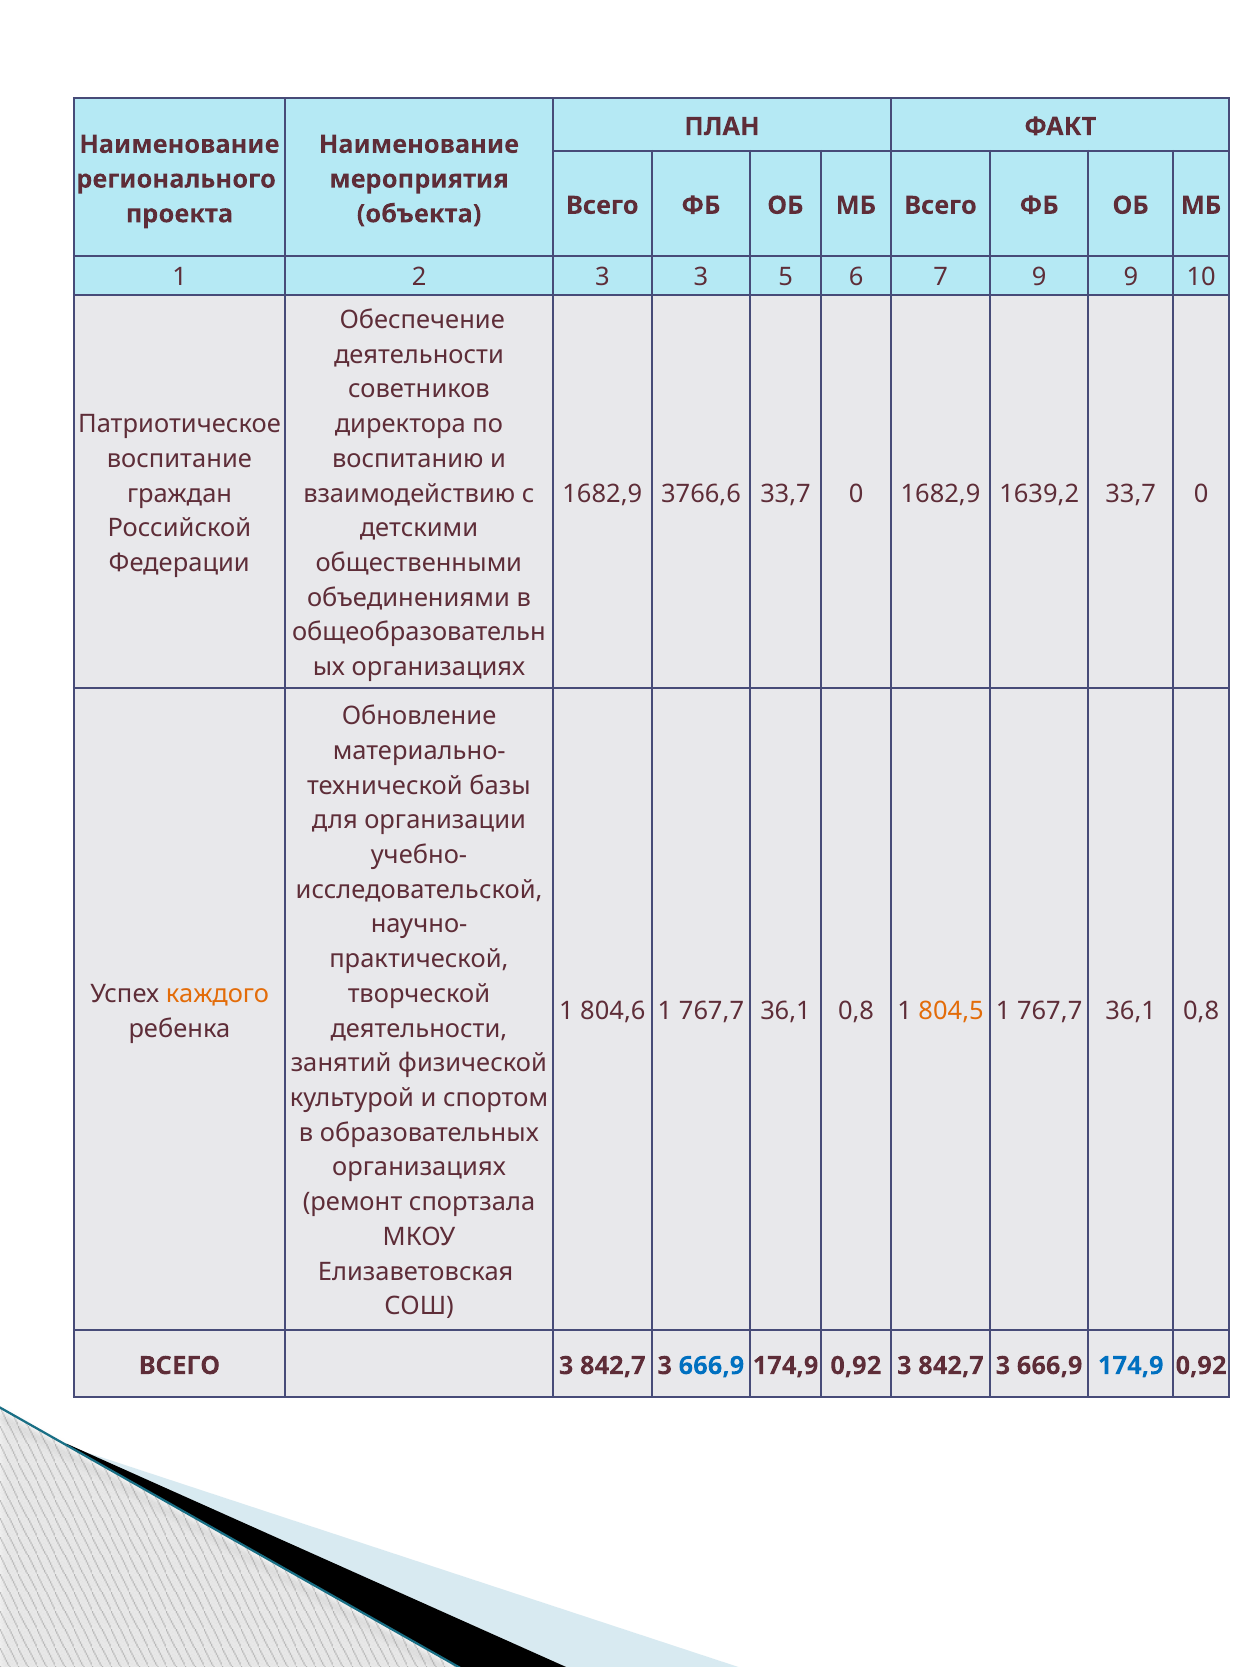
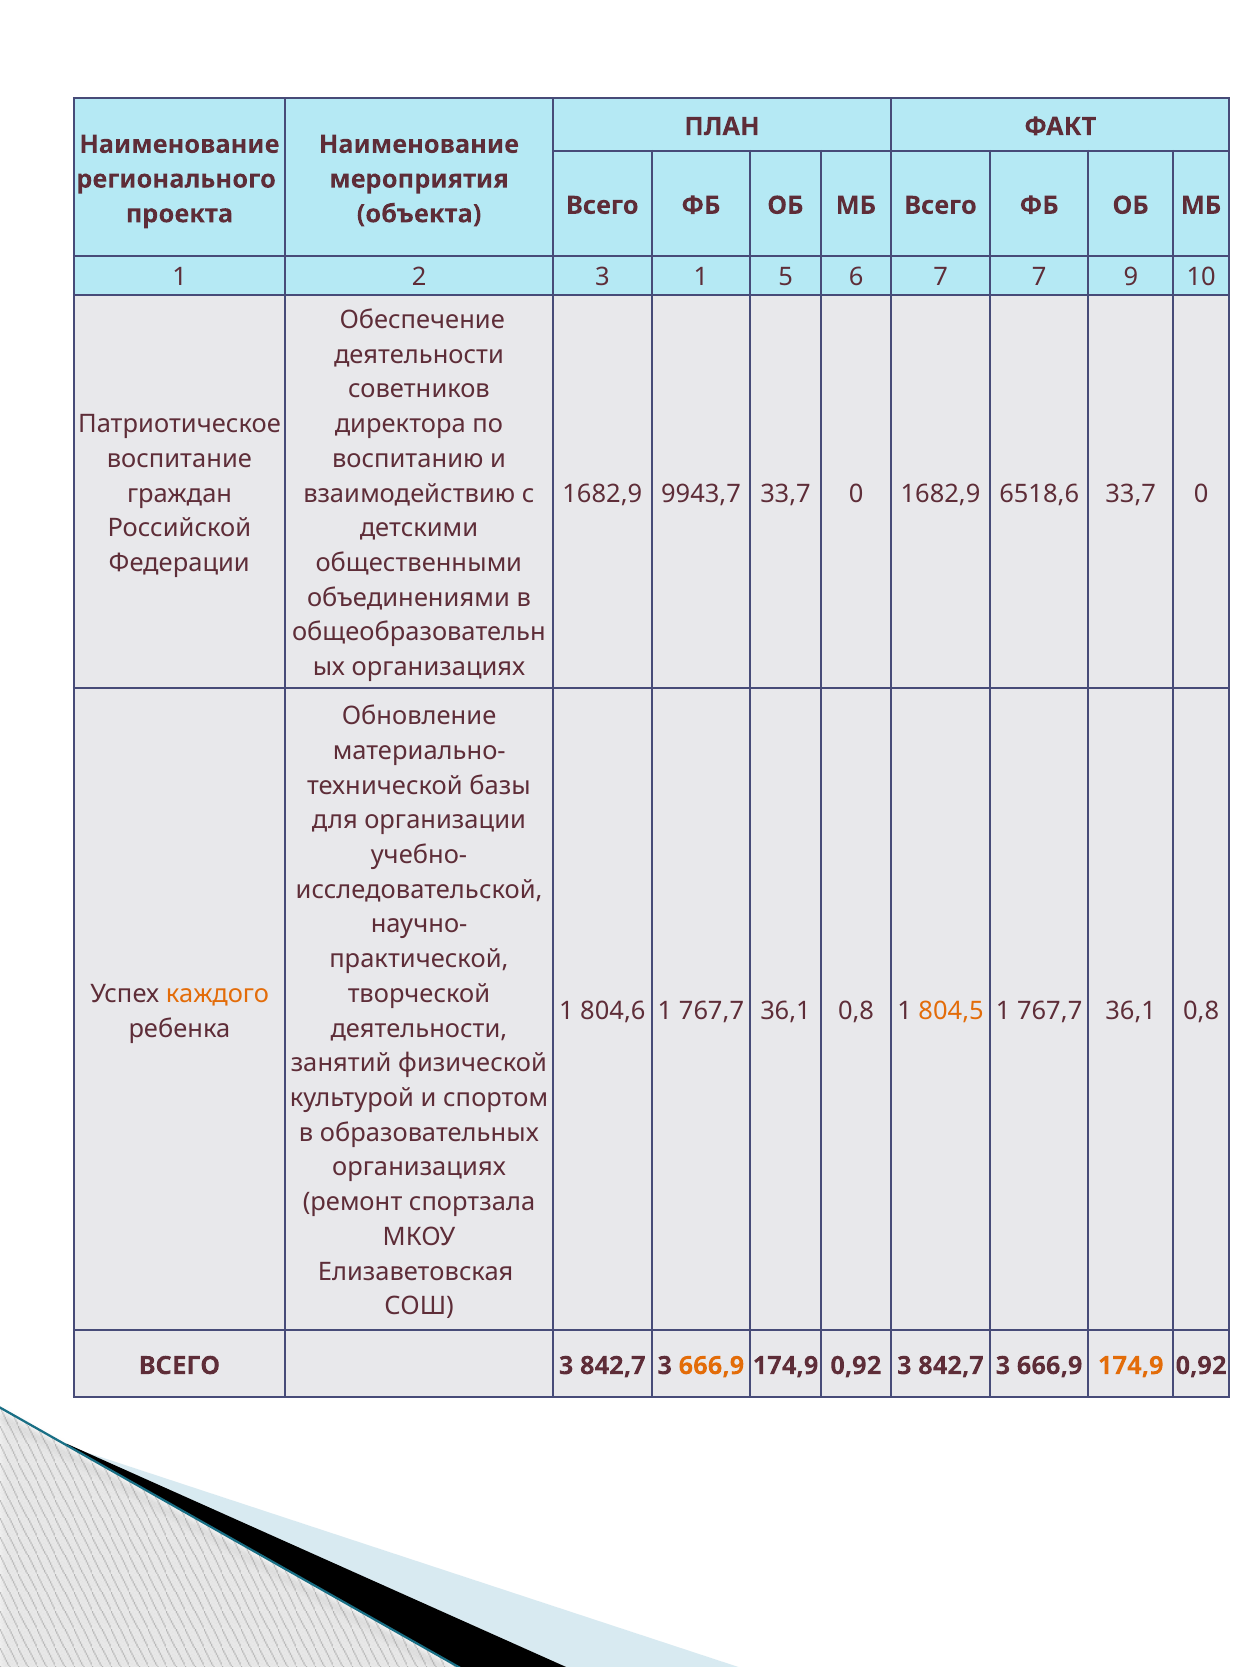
3 3: 3 -> 1
7 9: 9 -> 7
3766,6: 3766,6 -> 9943,7
1639,2: 1639,2 -> 6518,6
666,9 at (711, 1367) colour: blue -> orange
174,9 at (1131, 1367) colour: blue -> orange
